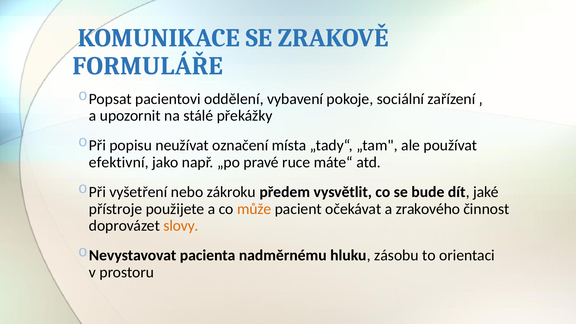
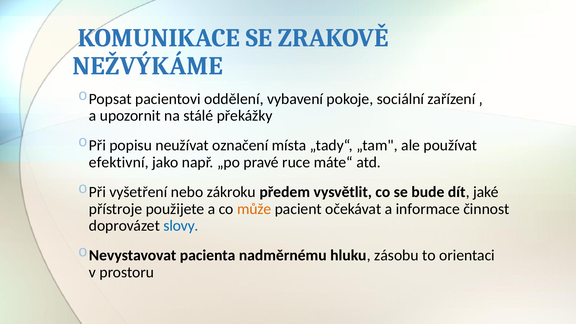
FORMULÁŘE: FORMULÁŘE -> NEŽVÝKÁME
zrakového: zrakového -> informace
slovy colour: orange -> blue
